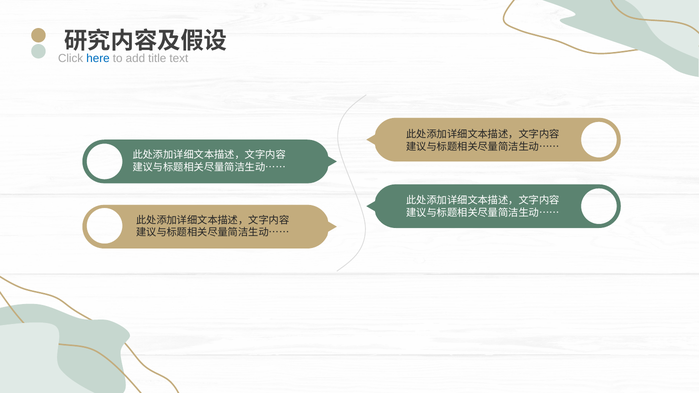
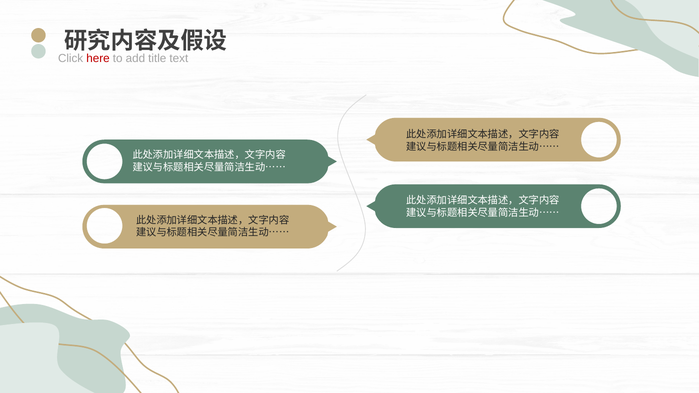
here colour: blue -> red
